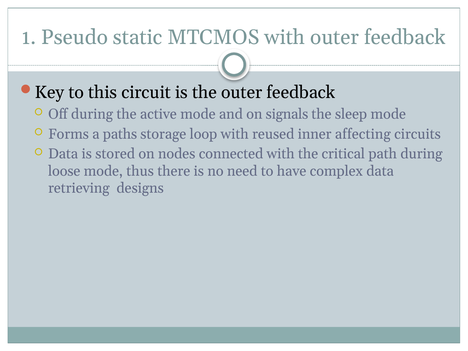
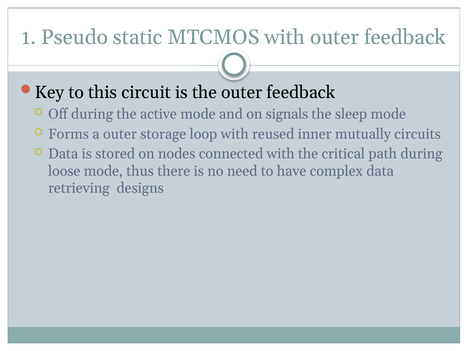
a paths: paths -> outer
affecting: affecting -> mutually
